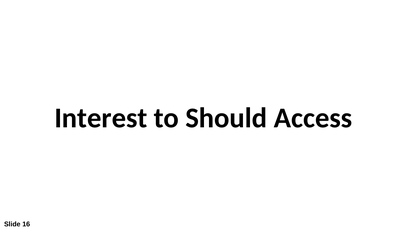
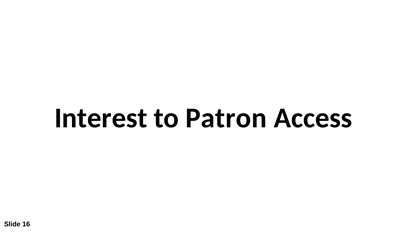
Should: Should -> Patron
